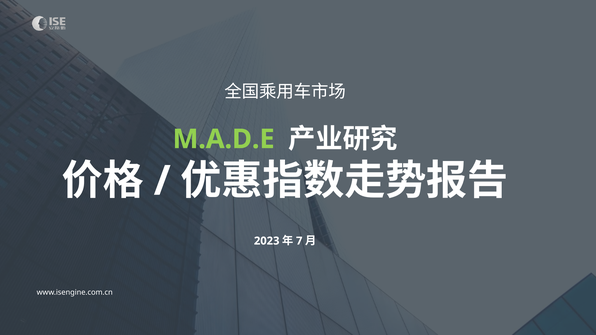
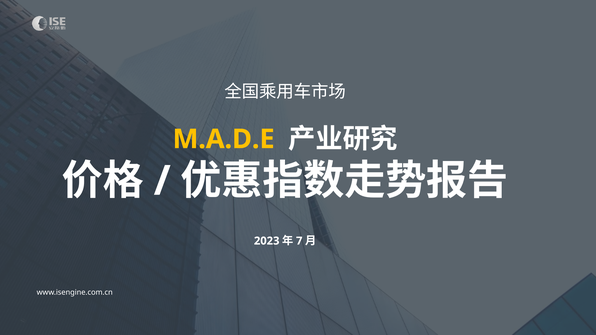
M.A.D.E colour: light green -> yellow
